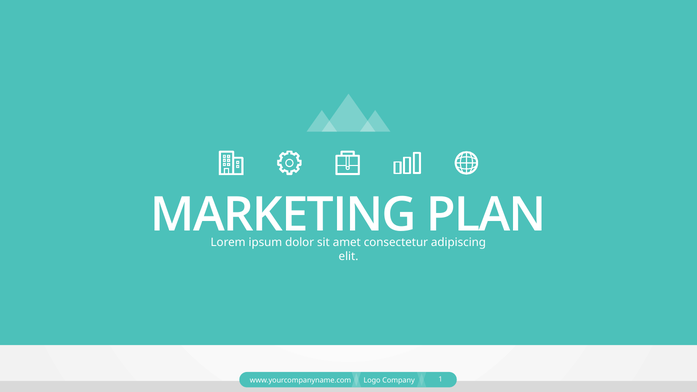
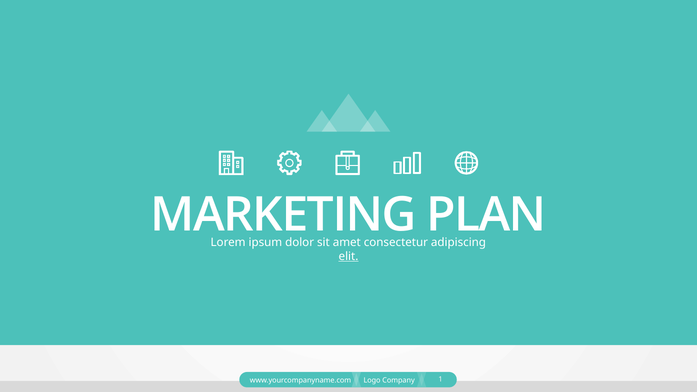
elit underline: none -> present
